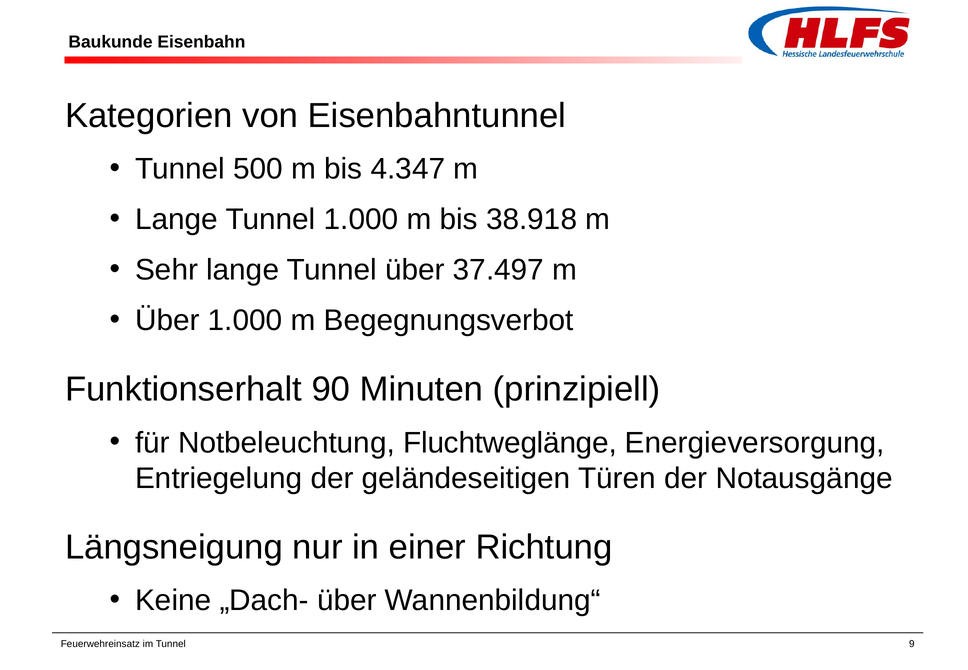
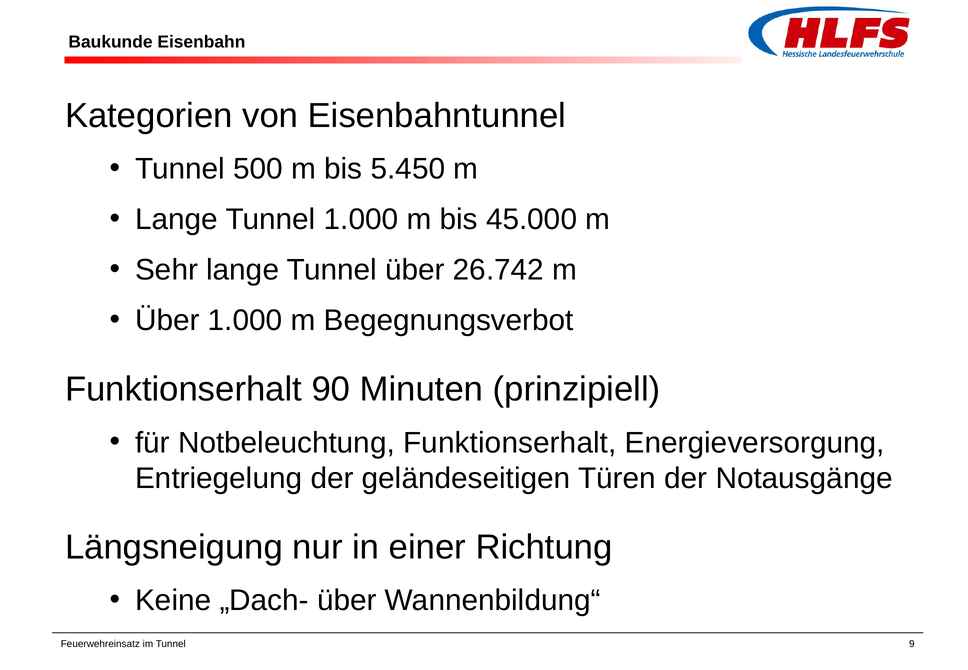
4.347: 4.347 -> 5.450
38.918: 38.918 -> 45.000
37.497: 37.497 -> 26.742
Notbeleuchtung Fluchtweglänge: Fluchtweglänge -> Funktionserhalt
